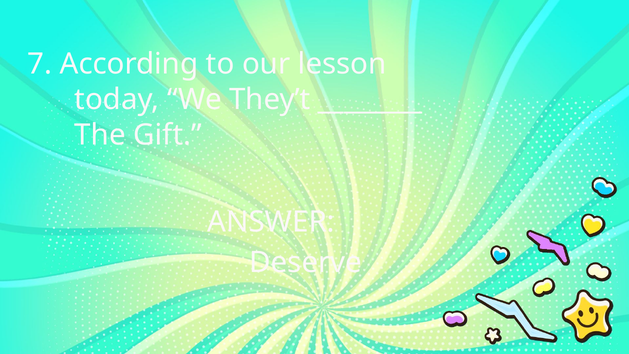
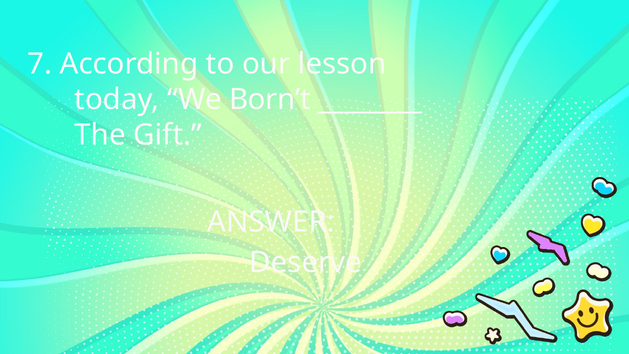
They’t: They’t -> Born’t
